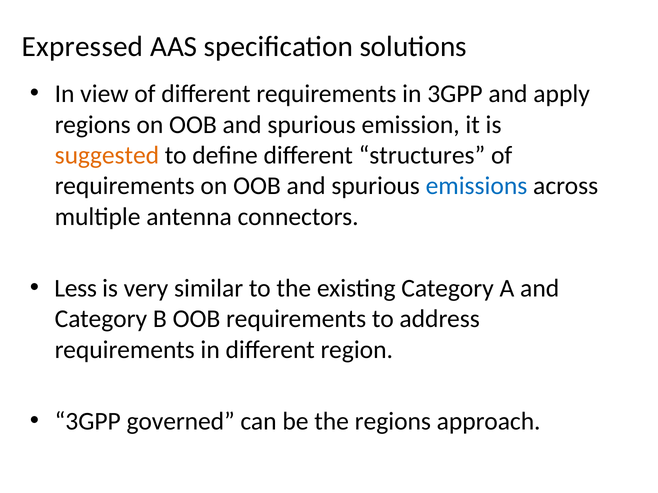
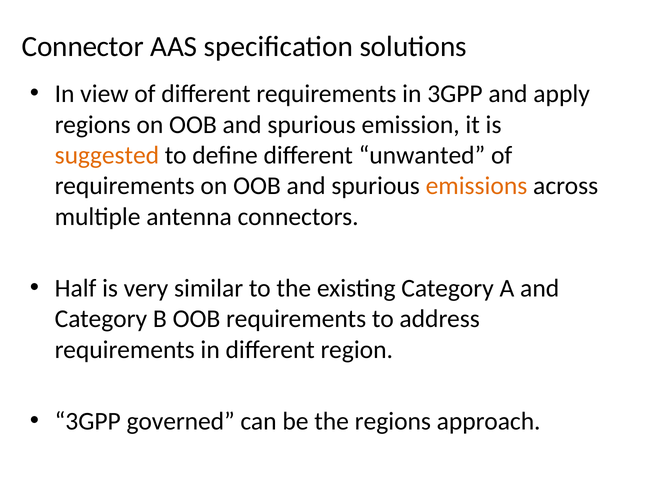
Expressed: Expressed -> Connector
structures: structures -> unwanted
emissions colour: blue -> orange
Less: Less -> Half
